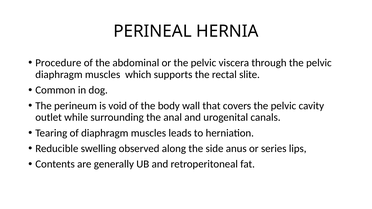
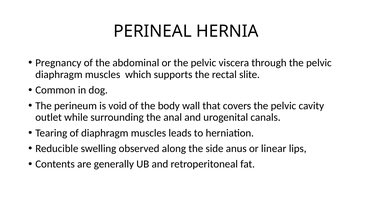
Procedure: Procedure -> Pregnancy
series: series -> linear
